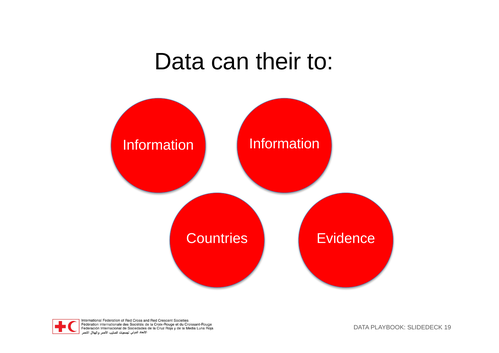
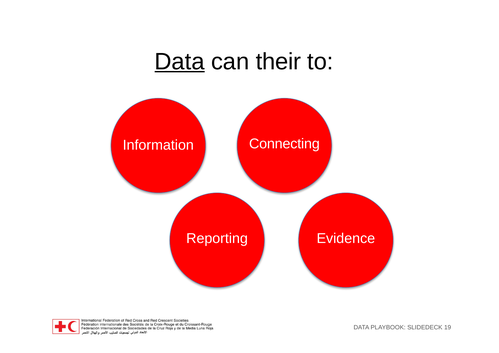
Data at (180, 62) underline: none -> present
Information Information: Information -> Connecting
Countries: Countries -> Reporting
